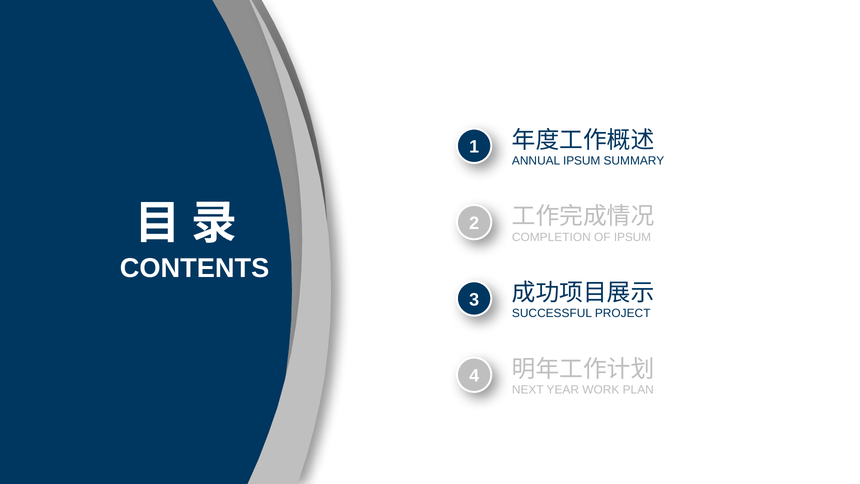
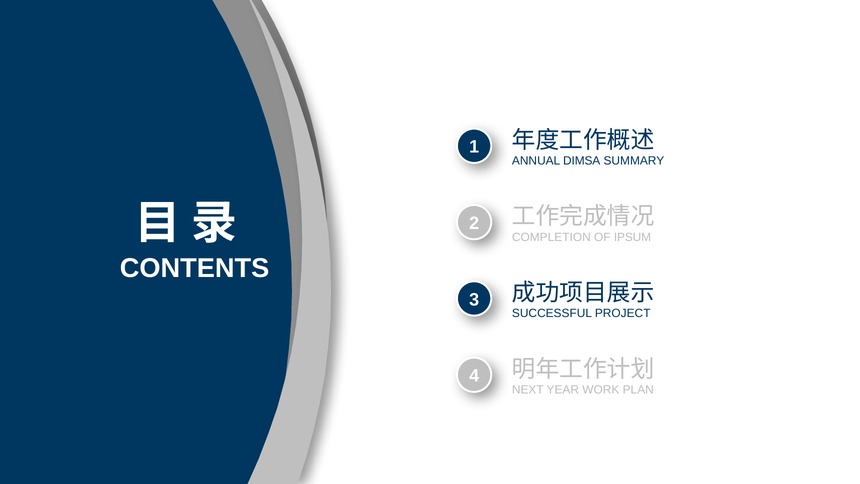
ANNUAL IPSUM: IPSUM -> DIMSA
